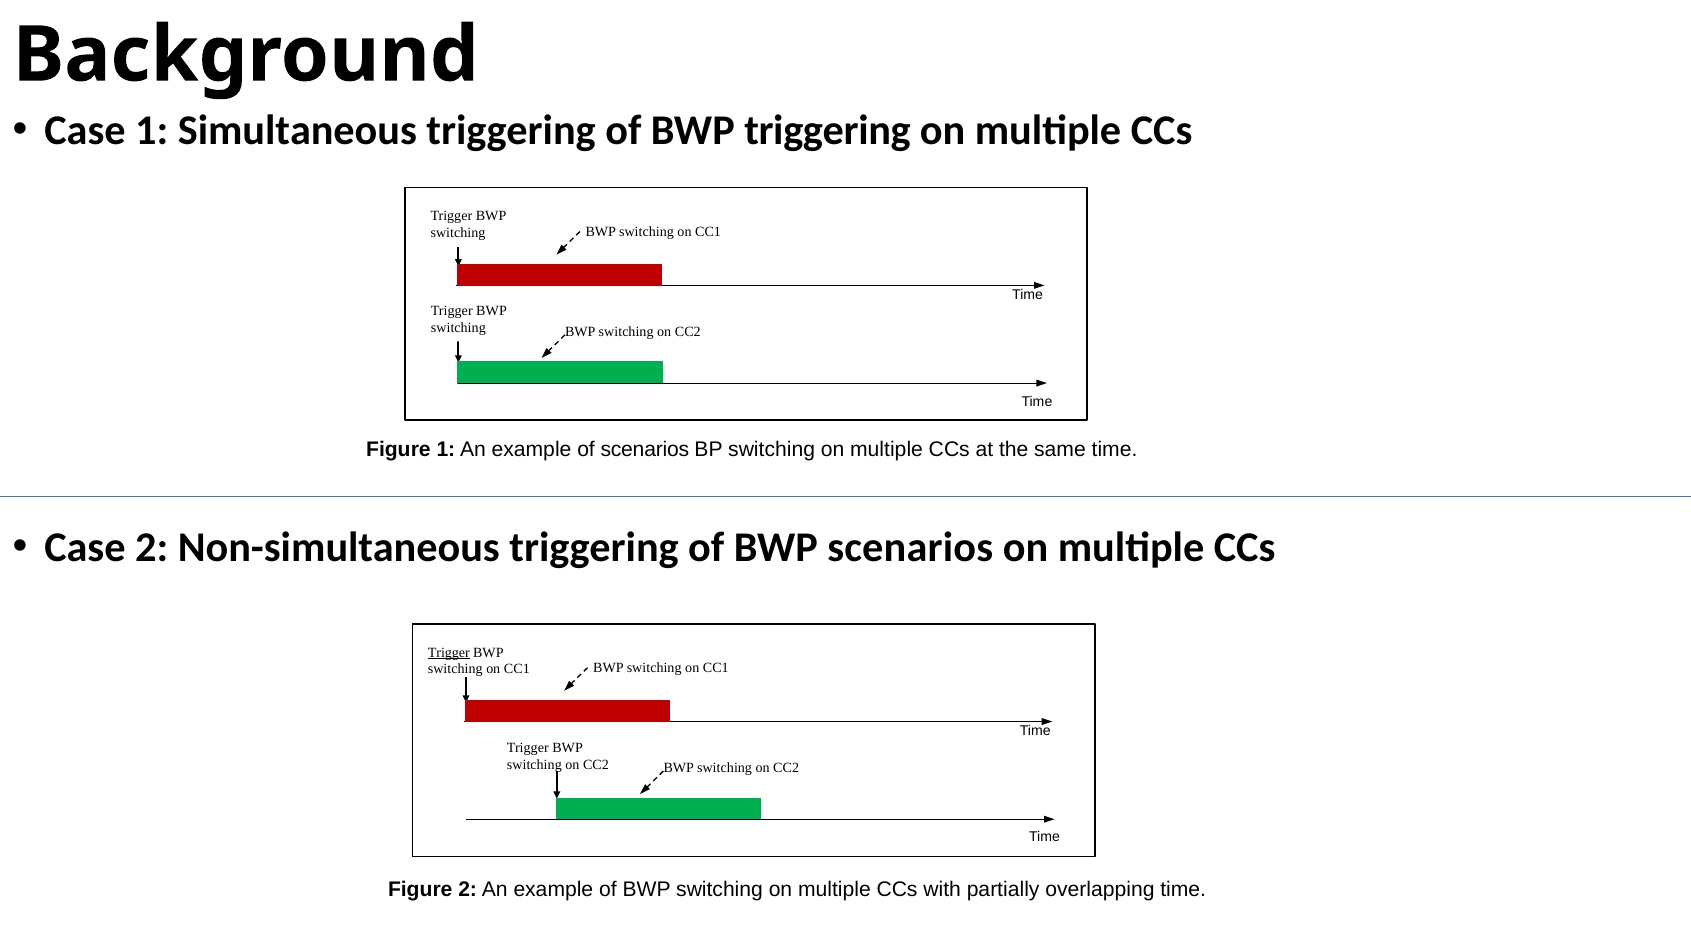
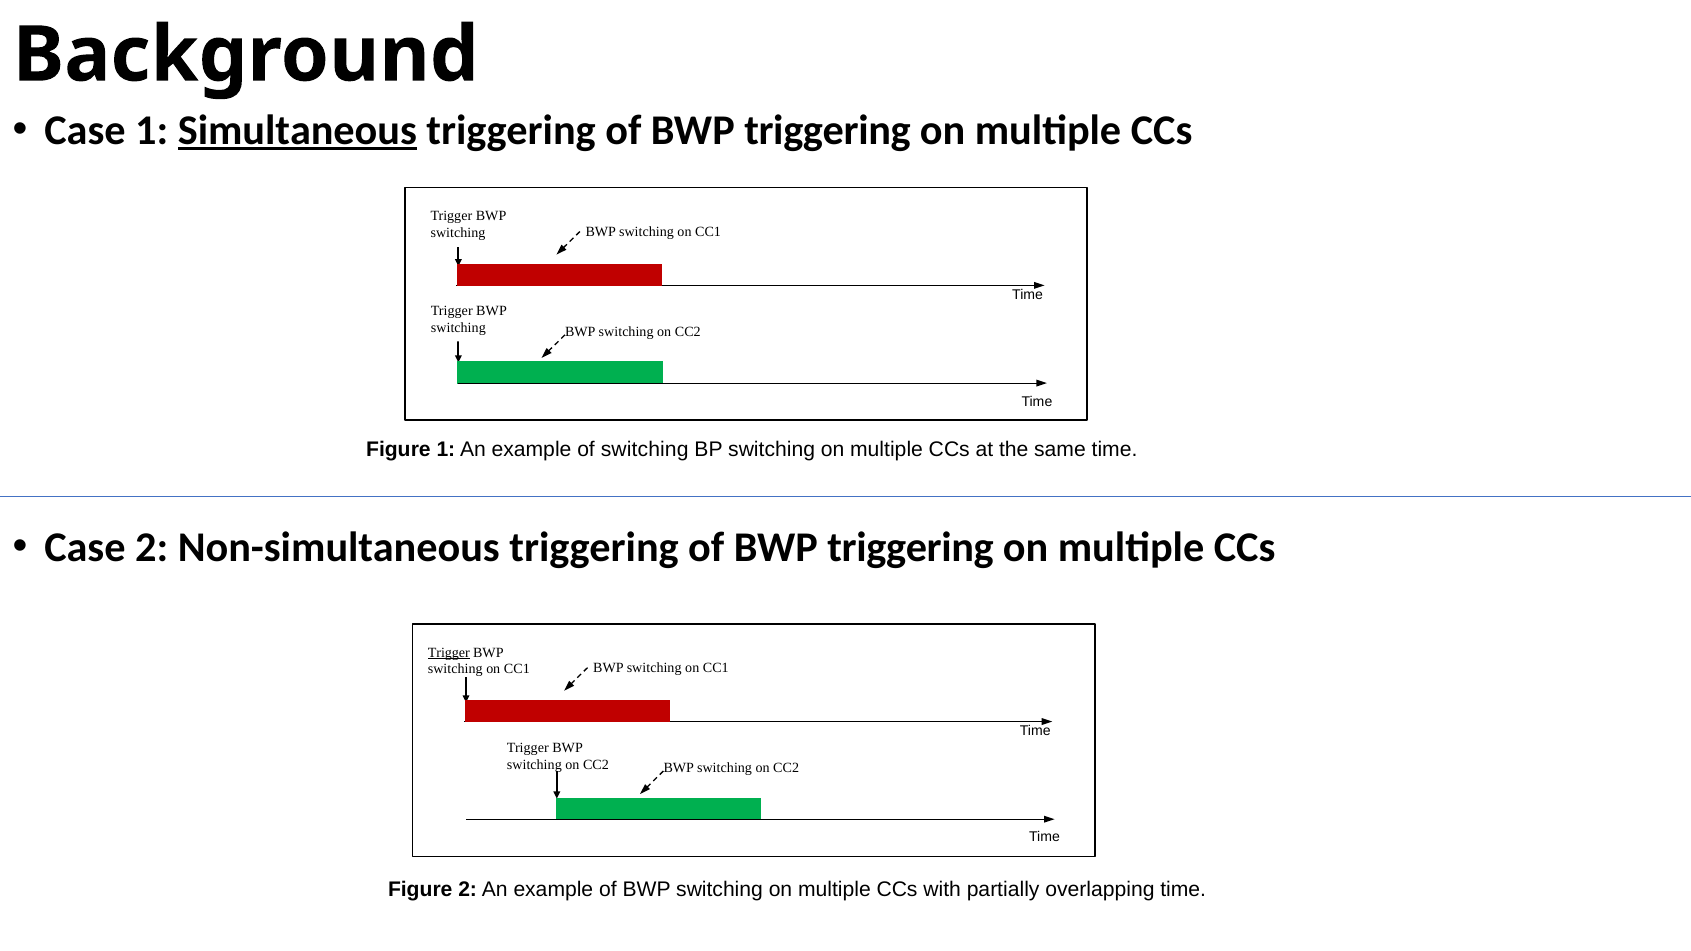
Simultaneous underline: none -> present
of scenarios: scenarios -> switching
scenarios at (910, 547): scenarios -> triggering
